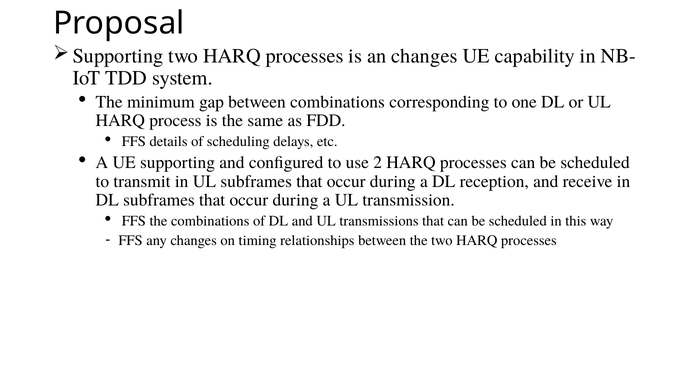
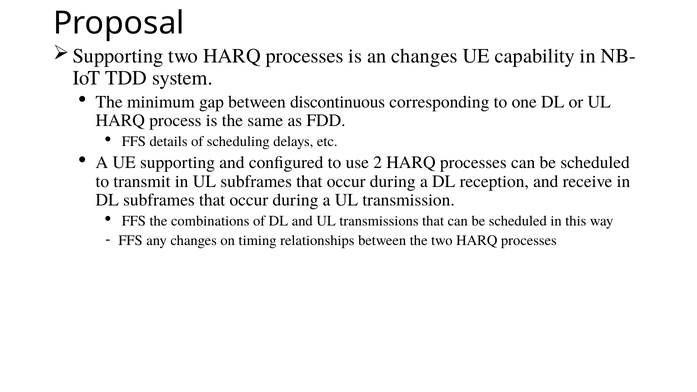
between combinations: combinations -> discontinuous
